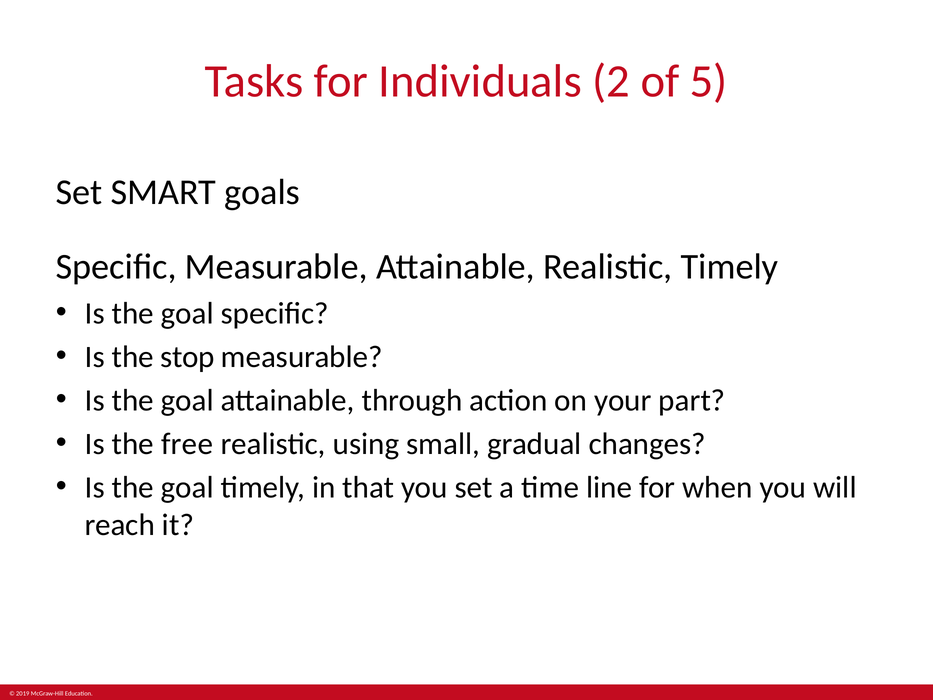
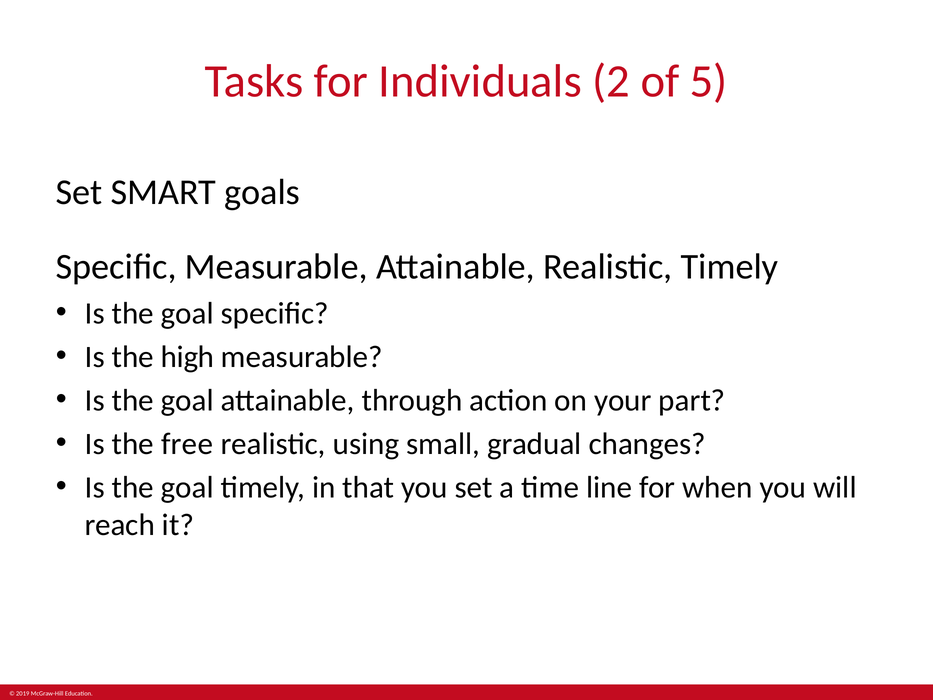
stop: stop -> high
